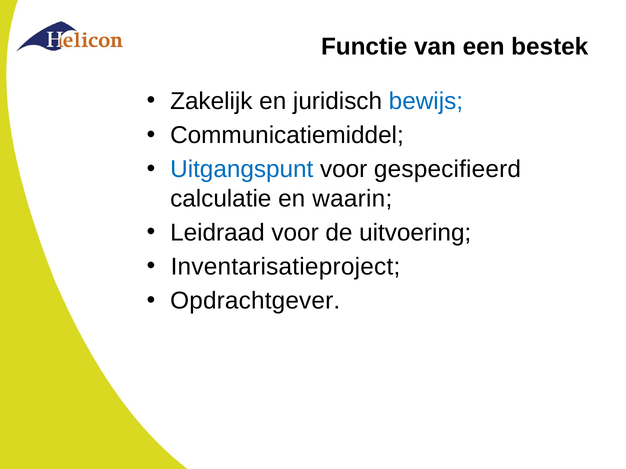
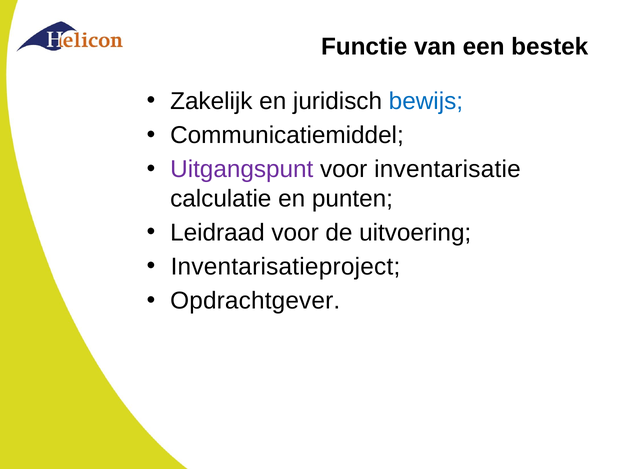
Uitgangspunt colour: blue -> purple
gespecifieerd: gespecifieerd -> inventarisatie
waarin: waarin -> punten
